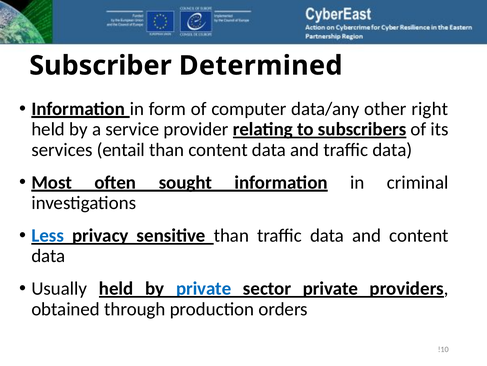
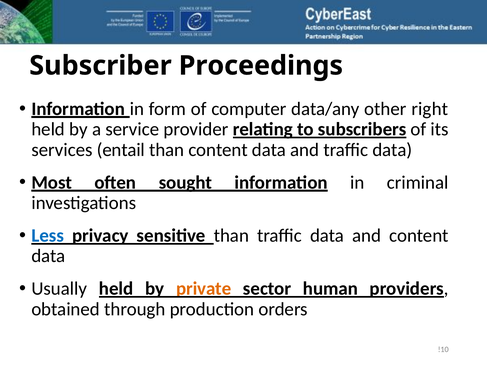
Determined: Determined -> Proceedings
private at (204, 288) colour: blue -> orange
sector private: private -> human
